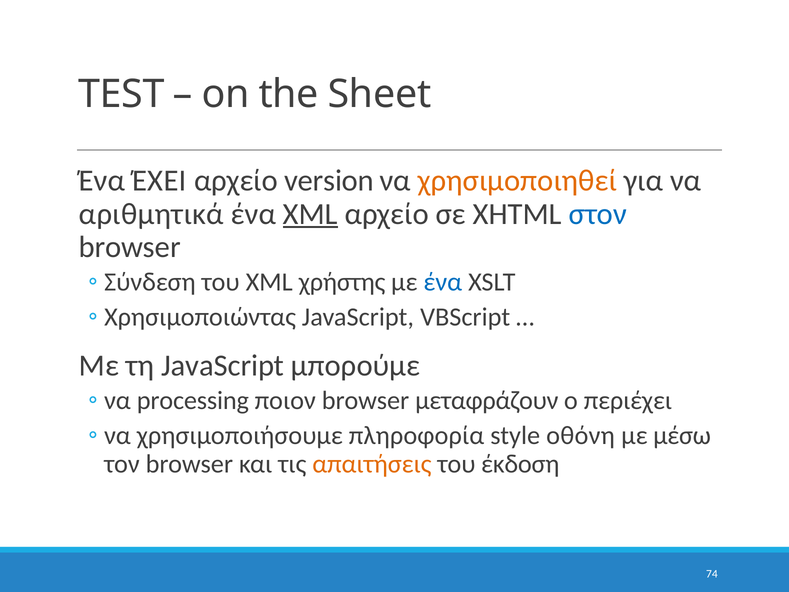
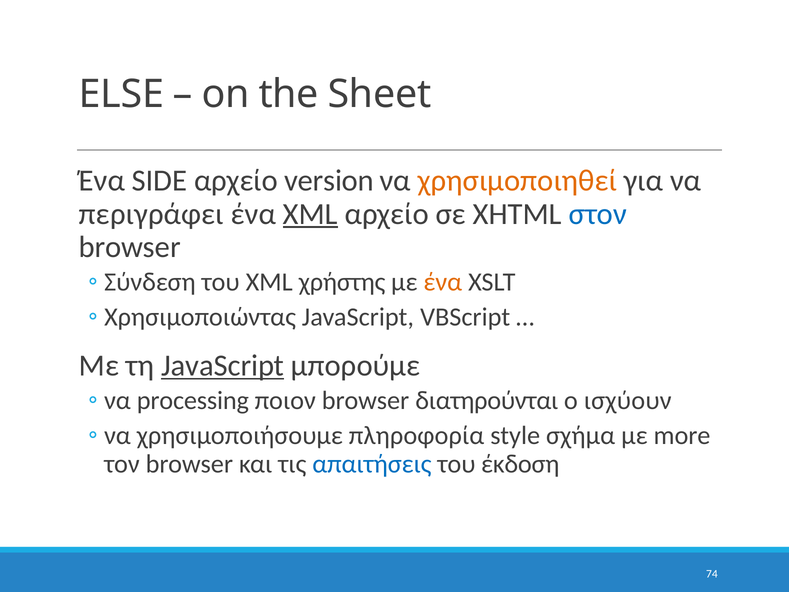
TEST: TEST -> ELSE
ΈΧΕΙ: ΈΧΕΙ -> SIDE
αριθμητικά: αριθμητικά -> περιγράφει
ένα at (443, 282) colour: blue -> orange
JavaScript at (223, 365) underline: none -> present
μεταφράζουν: μεταφράζουν -> διατηρούνται
περιέχει: περιέχει -> ισχύουν
οθόνη: οθόνη -> σχήμα
μέσω: μέσω -> more
απαιτήσεις colour: orange -> blue
